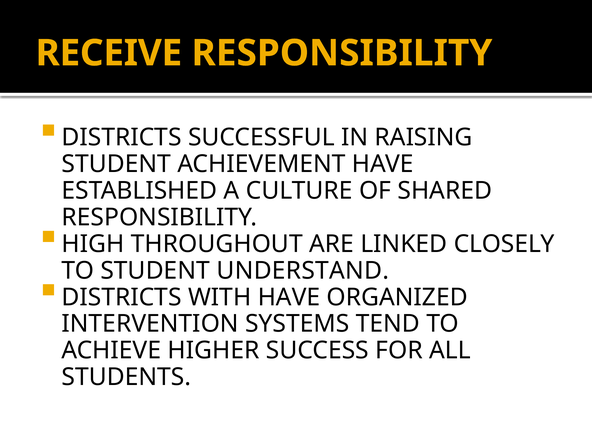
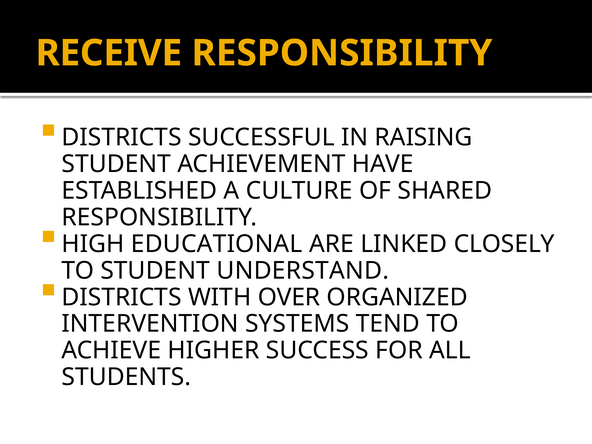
THROUGHOUT: THROUGHOUT -> EDUCATIONAL
WITH HAVE: HAVE -> OVER
